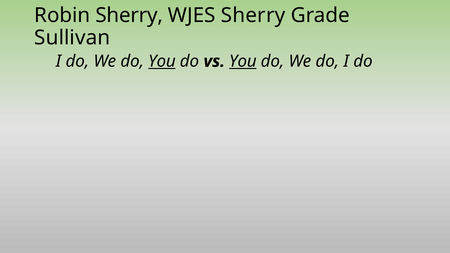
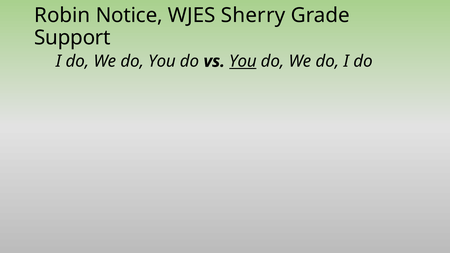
Robin Sherry: Sherry -> Notice
Sullivan: Sullivan -> Support
You at (162, 61) underline: present -> none
